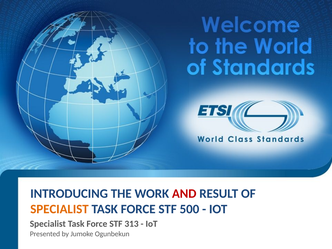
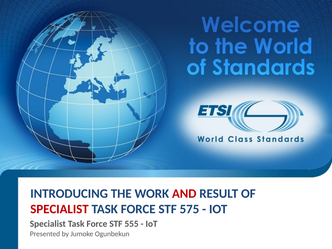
SPECIALIST at (59, 209) colour: orange -> red
500: 500 -> 575
313: 313 -> 555
